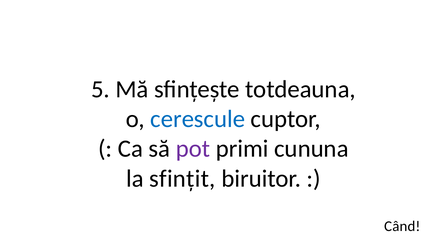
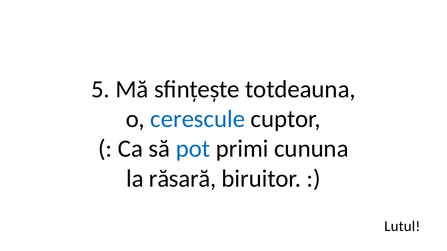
pot colour: purple -> blue
sfințit: sfințit -> răsară
Când: Când -> Lutul
